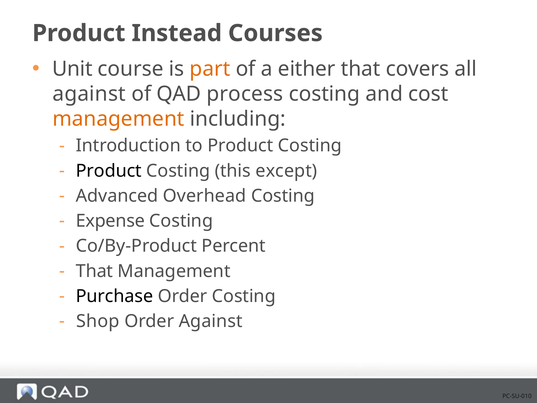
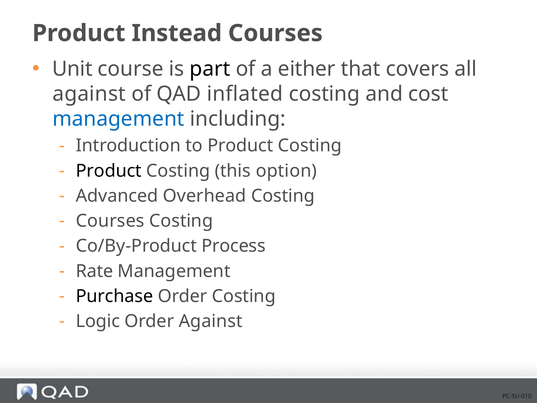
part colour: orange -> black
process: process -> inflated
management at (118, 119) colour: orange -> blue
except: except -> option
Expense at (110, 221): Expense -> Courses
Percent: Percent -> Process
That at (94, 271): That -> Rate
Shop: Shop -> Logic
